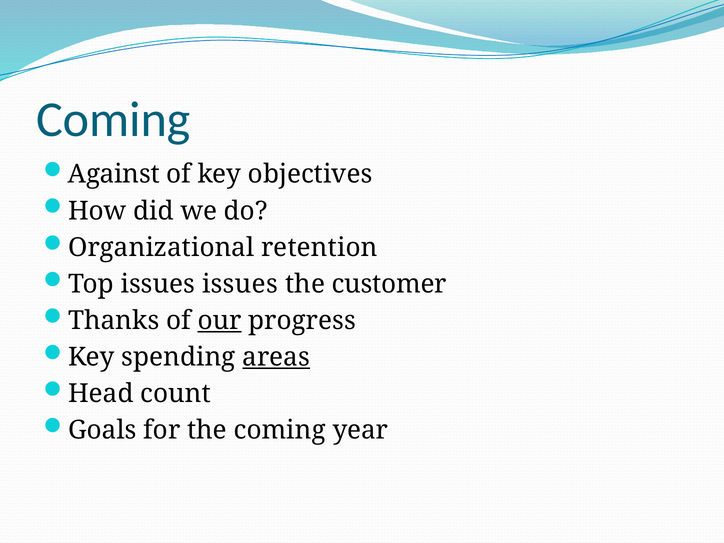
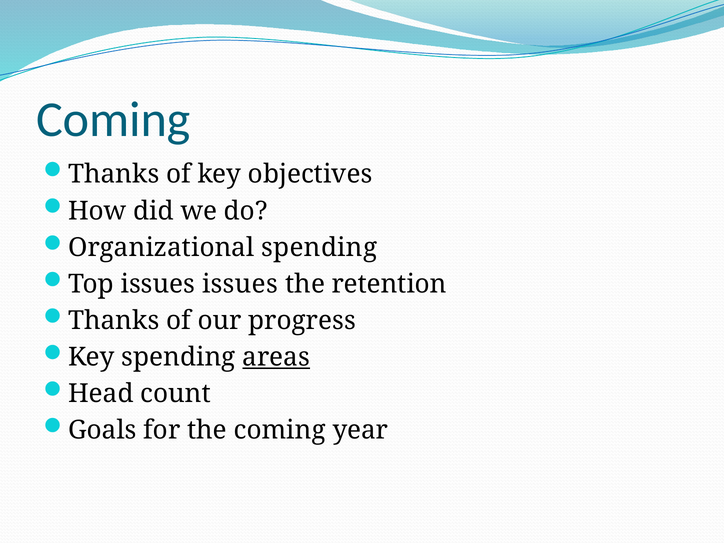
Against at (114, 174): Against -> Thanks
Organizational retention: retention -> spending
customer: customer -> retention
our underline: present -> none
